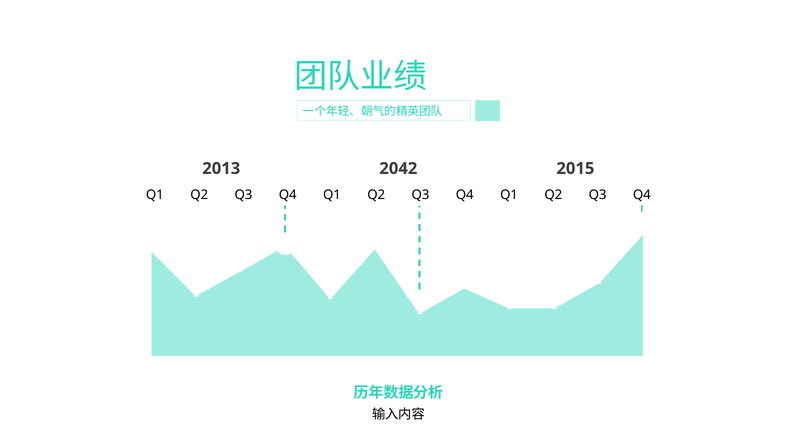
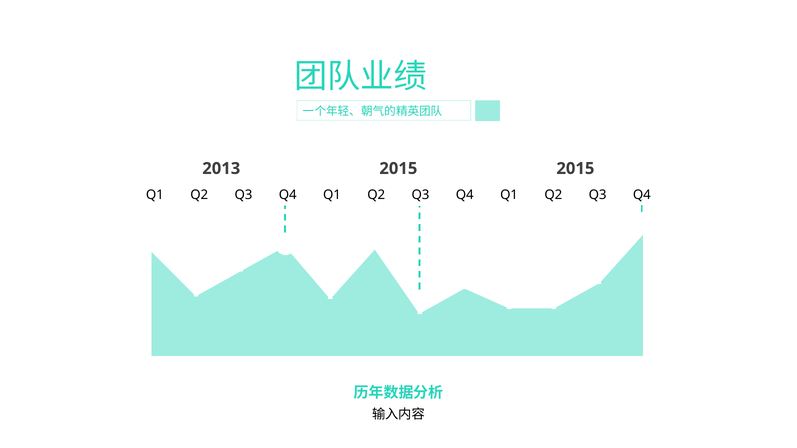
2013 2042: 2042 -> 2015
